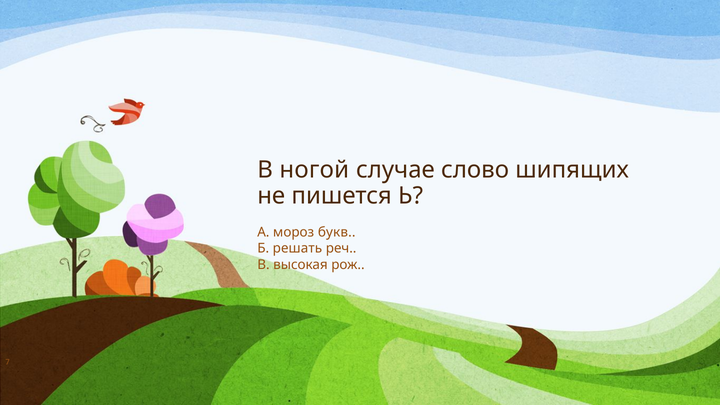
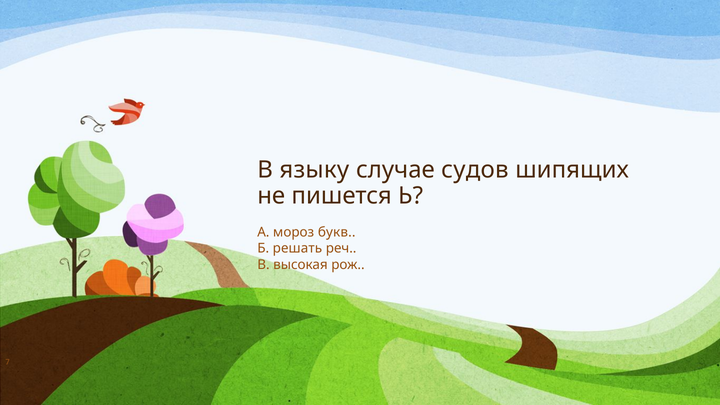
ногой: ногой -> языку
слово: слово -> судов
